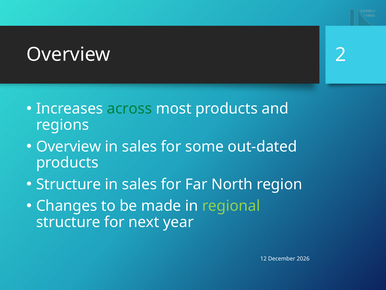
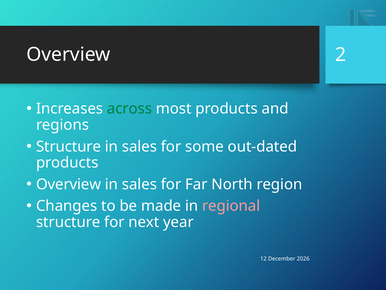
Overview at (69, 146): Overview -> Structure
Structure at (69, 184): Structure -> Overview
regional colour: light green -> pink
